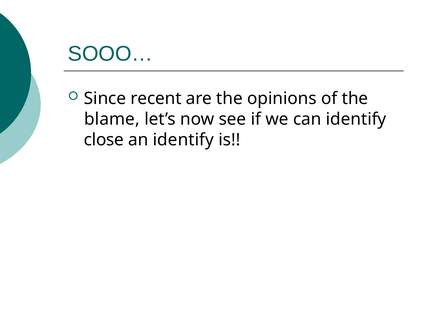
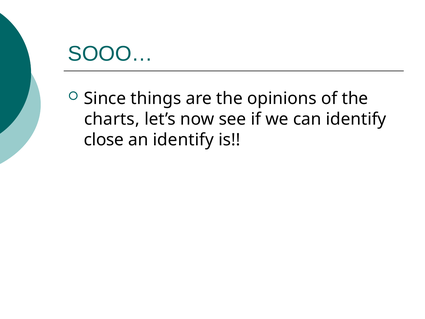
recent: recent -> things
blame: blame -> charts
